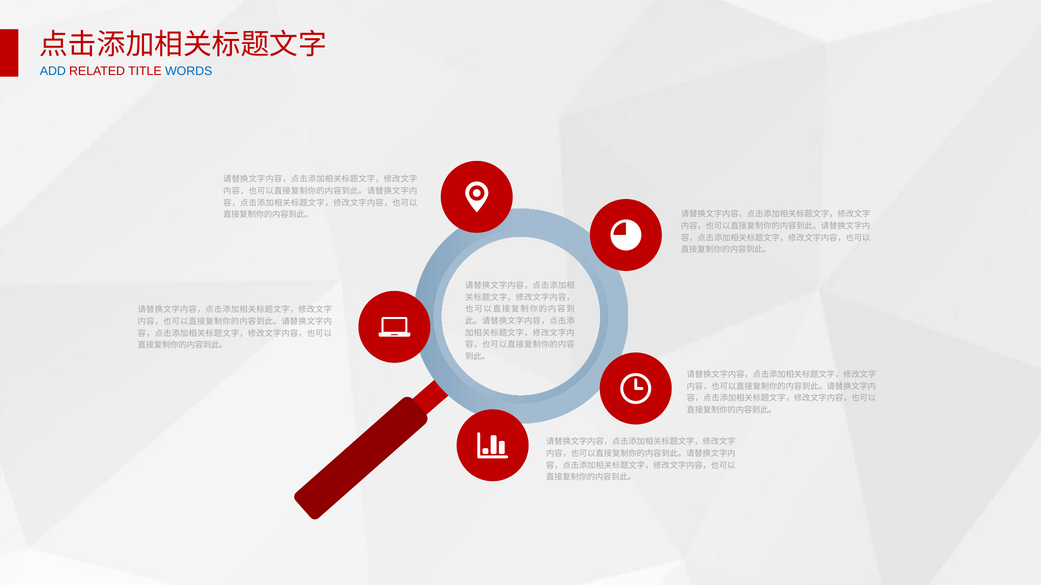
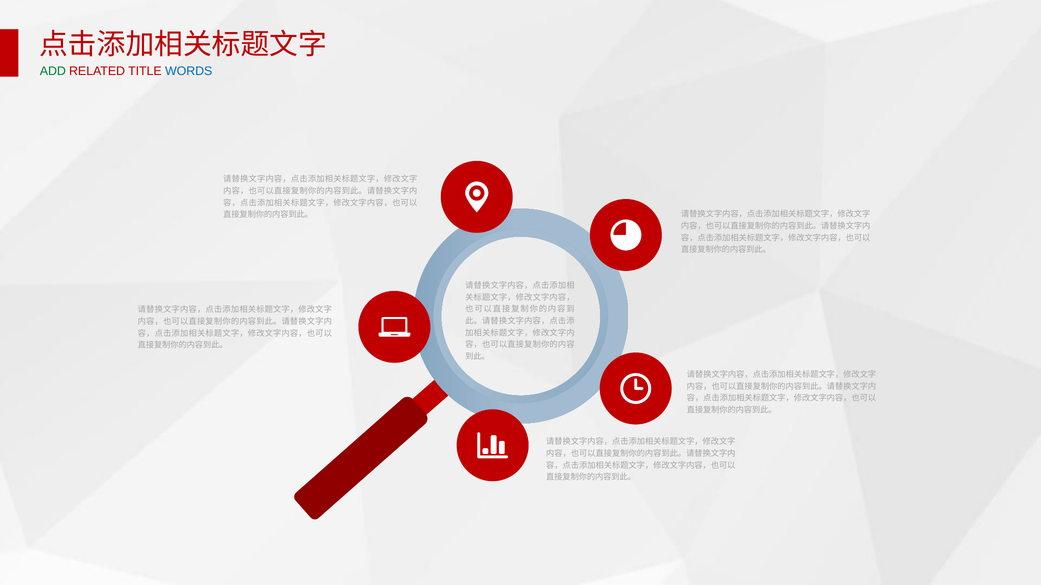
ADD colour: blue -> green
